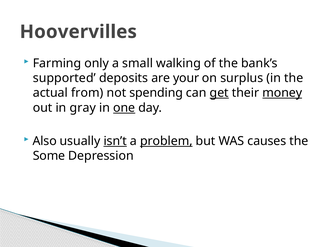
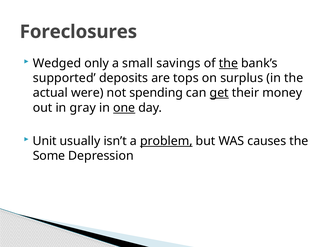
Hoovervilles: Hoovervilles -> Foreclosures
Farming: Farming -> Wedged
walking: walking -> savings
the at (228, 63) underline: none -> present
your: your -> tops
from: from -> were
money underline: present -> none
Also: Also -> Unit
isn’t underline: present -> none
